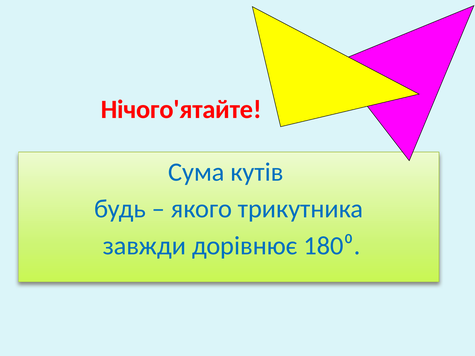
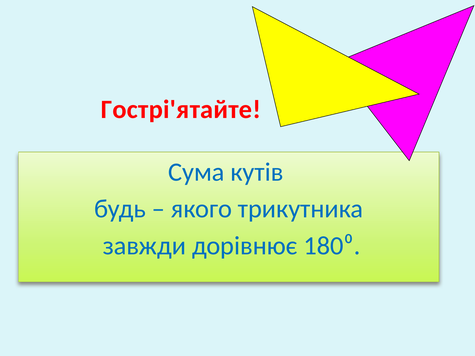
Нічого'ятайте: Нічого'ятайте -> Гострі'ятайте
